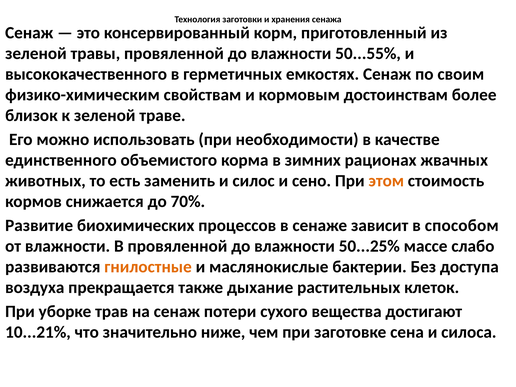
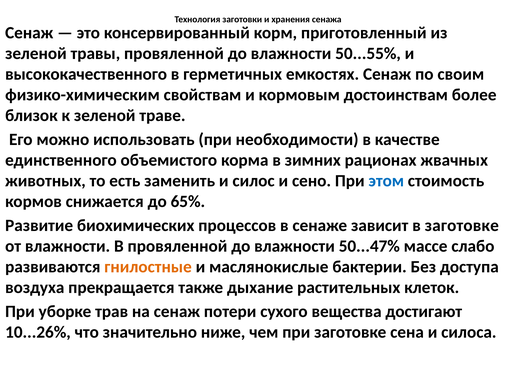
этом colour: orange -> blue
70%: 70% -> 65%
в способом: способом -> заготовке
50...25%: 50...25% -> 50...47%
10...21%: 10...21% -> 10...26%
